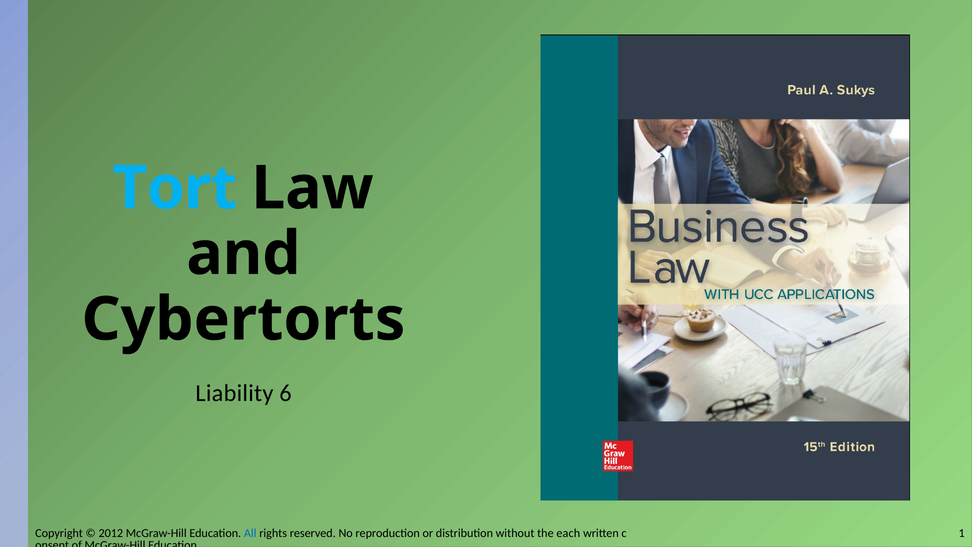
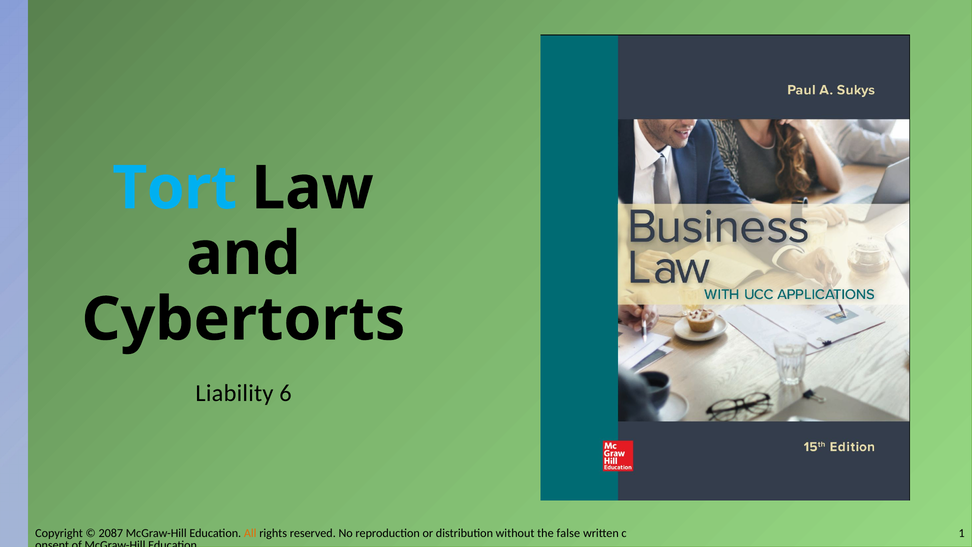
2012: 2012 -> 2087
All colour: blue -> orange
each: each -> false
